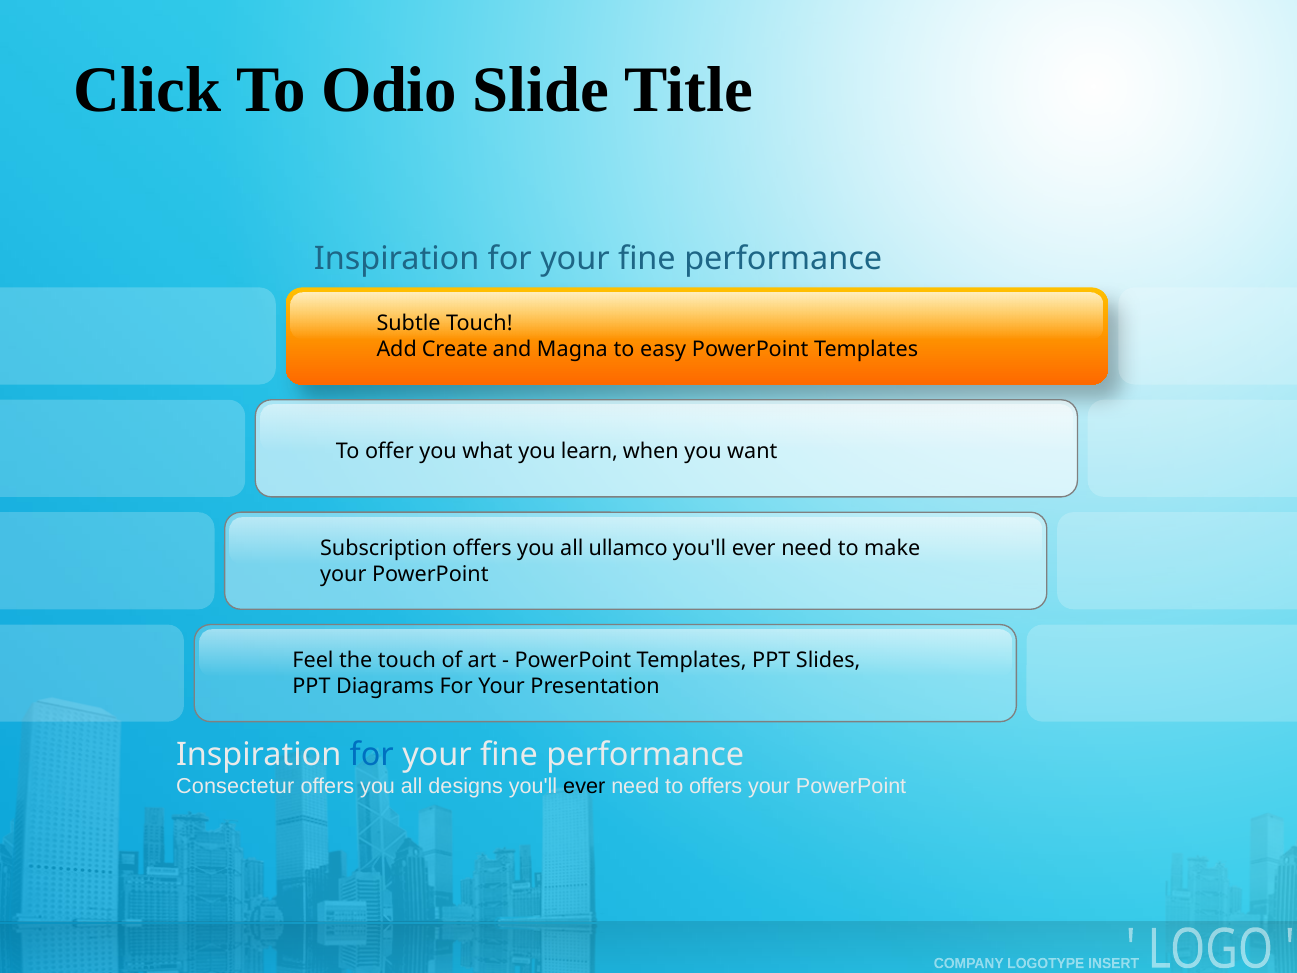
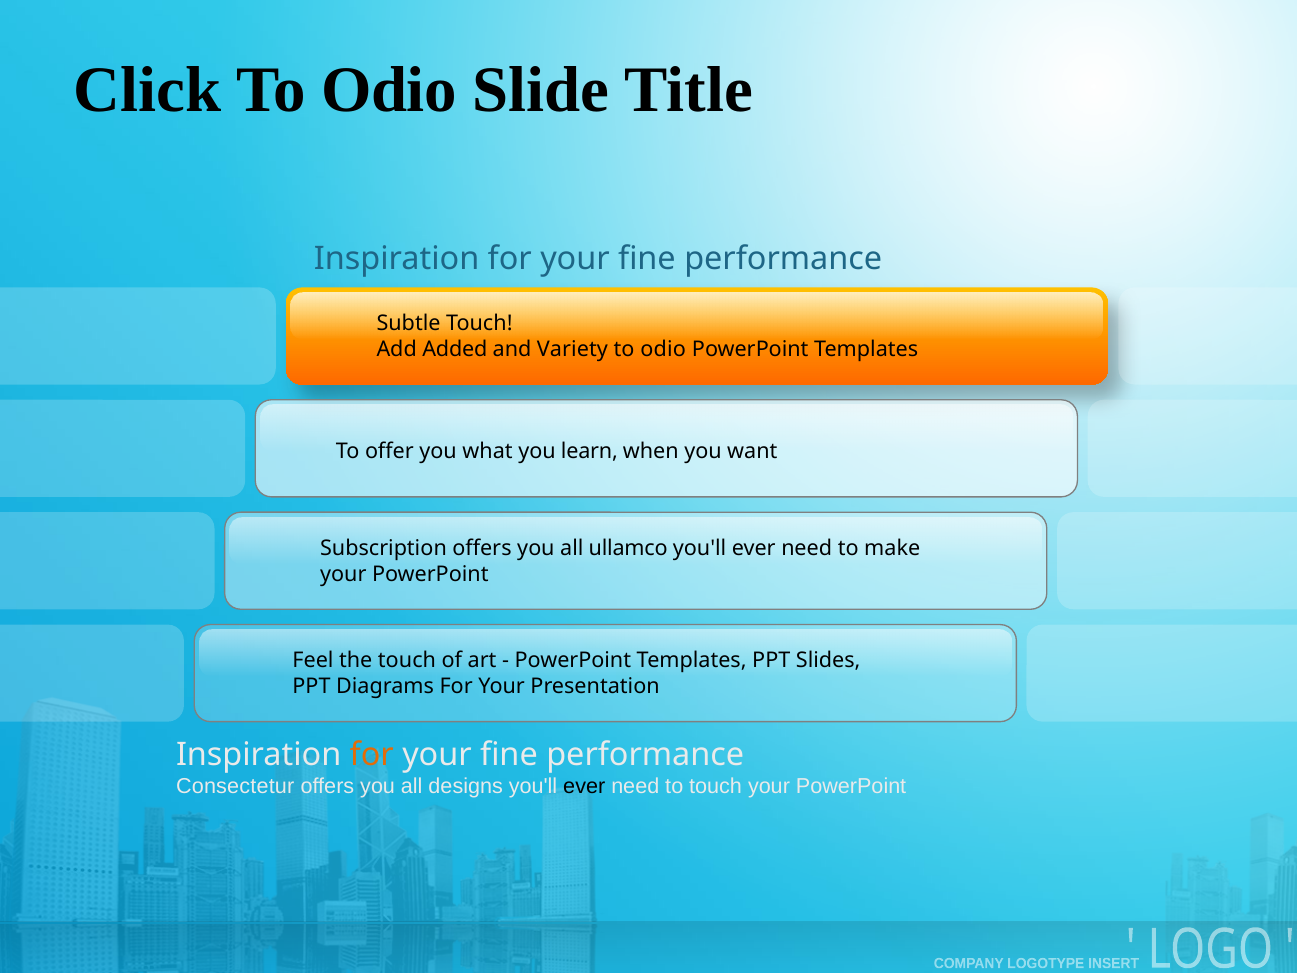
Create: Create -> Added
Magna: Magna -> Variety
easy at (663, 349): easy -> odio
for at (372, 754) colour: blue -> orange
to offers: offers -> touch
